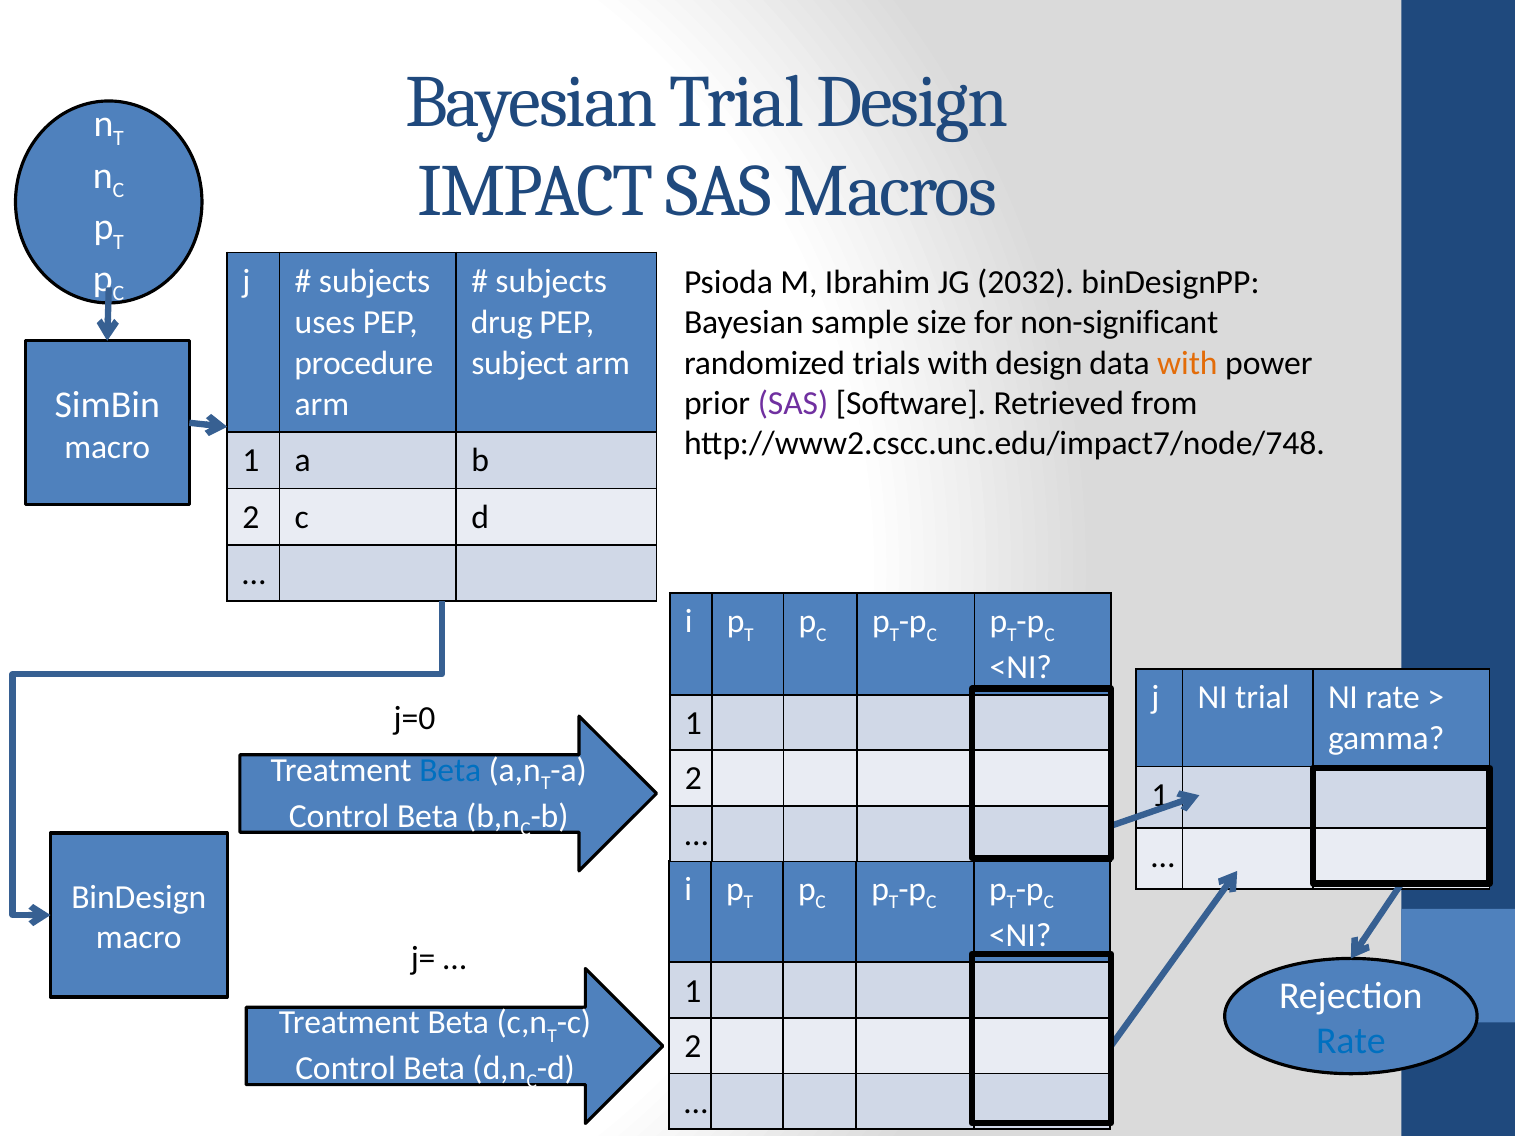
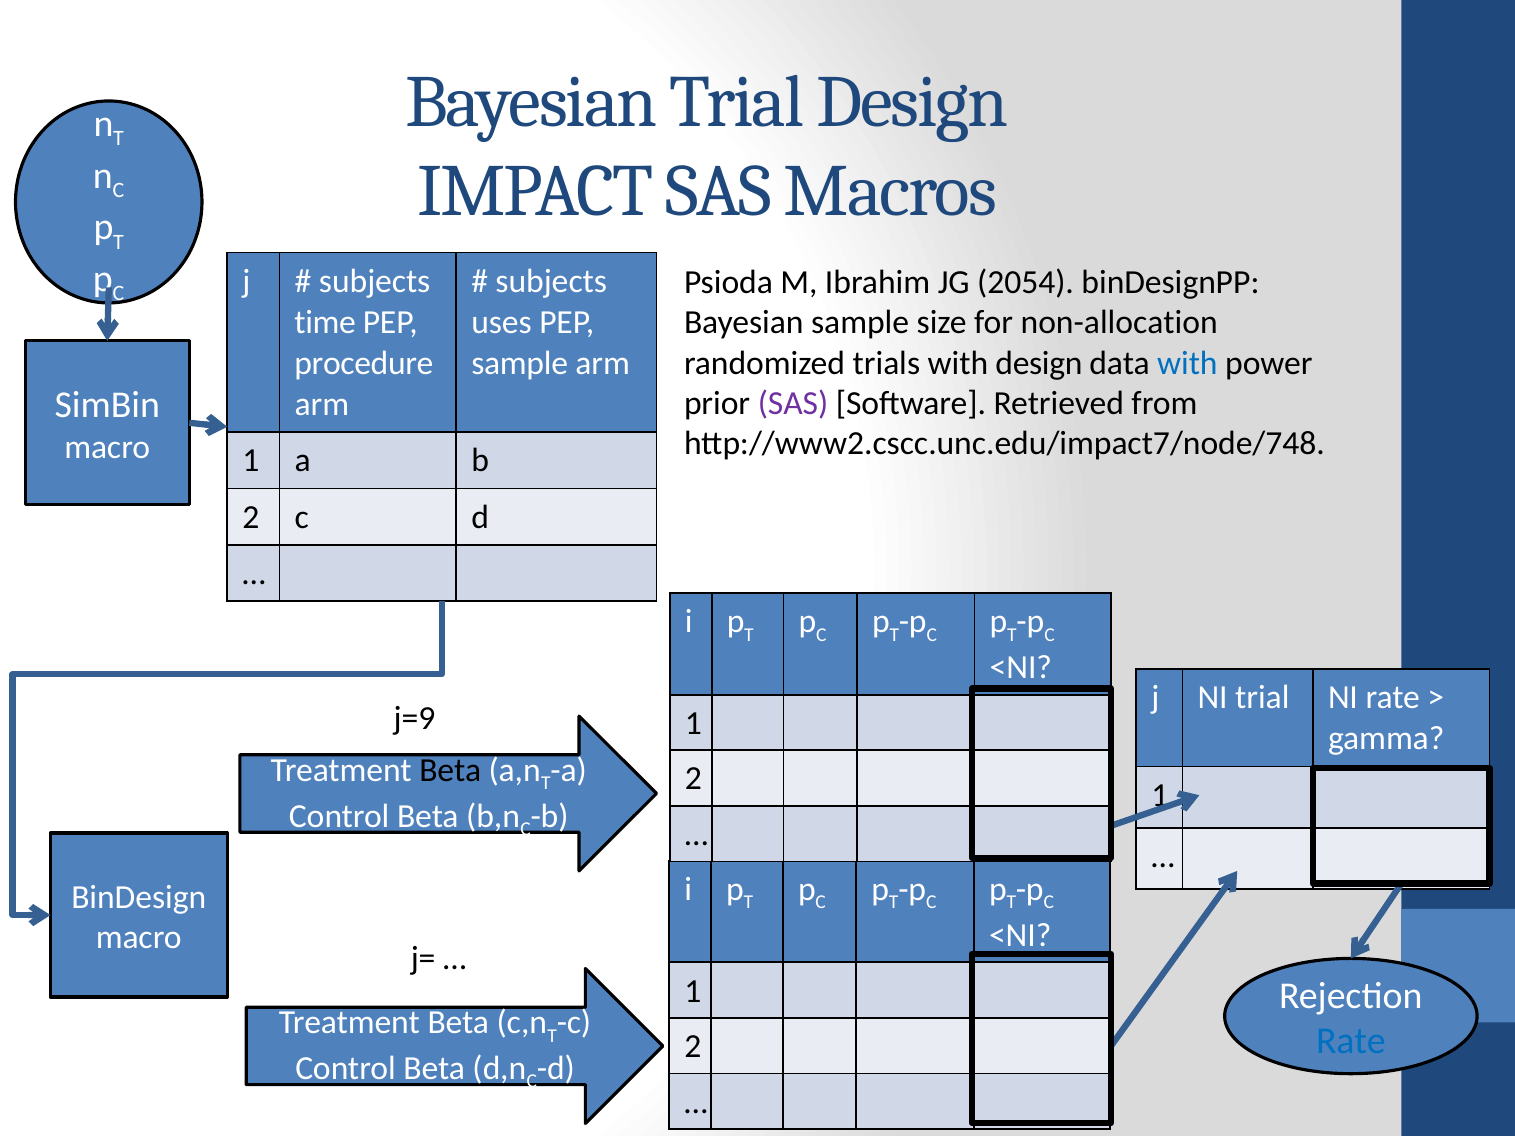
2032: 2032 -> 2054
uses: uses -> time
drug: drug -> uses
non-significant: non-significant -> non-allocation
with at (1187, 363) colour: orange -> blue
subject at (520, 363): subject -> sample
j=0: j=0 -> j=9
Beta at (450, 770) colour: blue -> black
